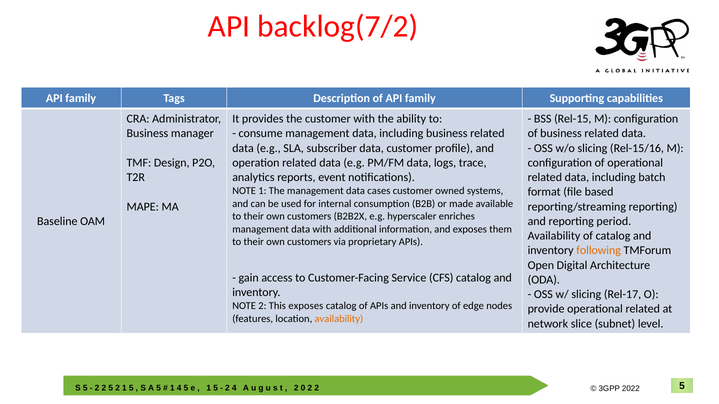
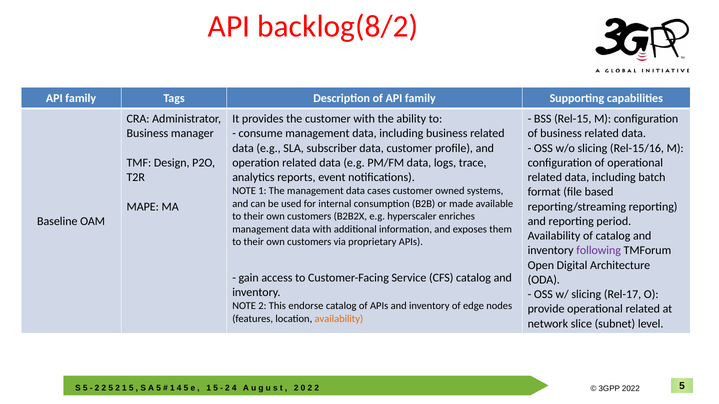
backlog(7/2: backlog(7/2 -> backlog(8/2
following colour: orange -> purple
This exposes: exposes -> endorse
